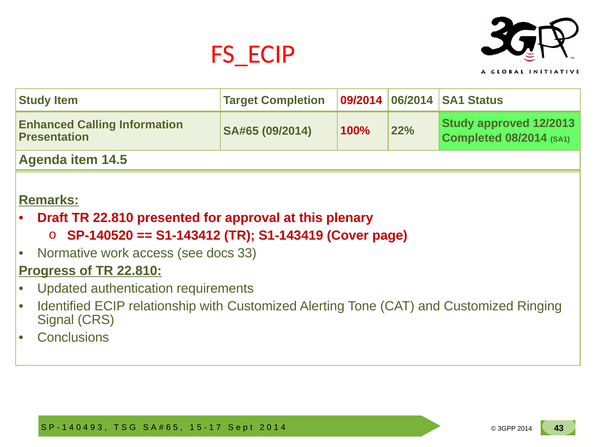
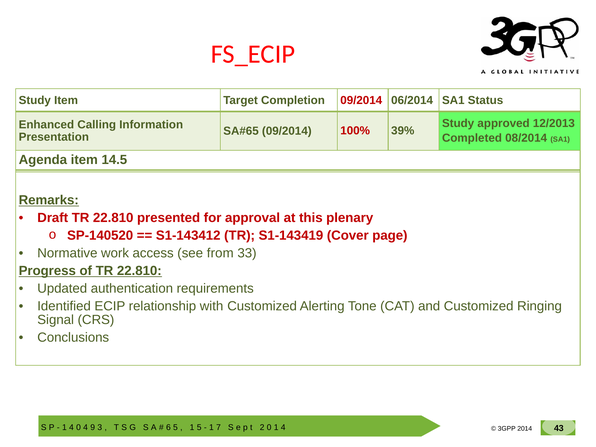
22%: 22% -> 39%
docs: docs -> from
